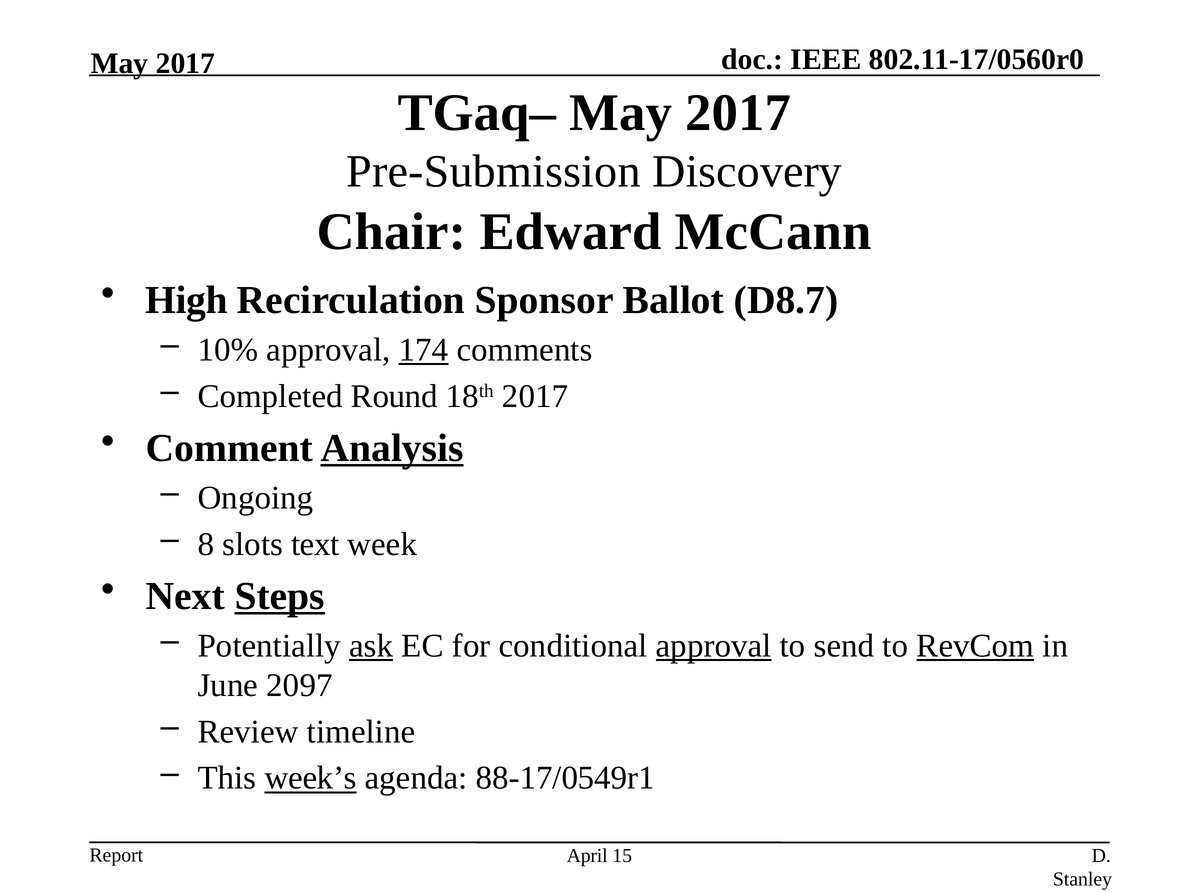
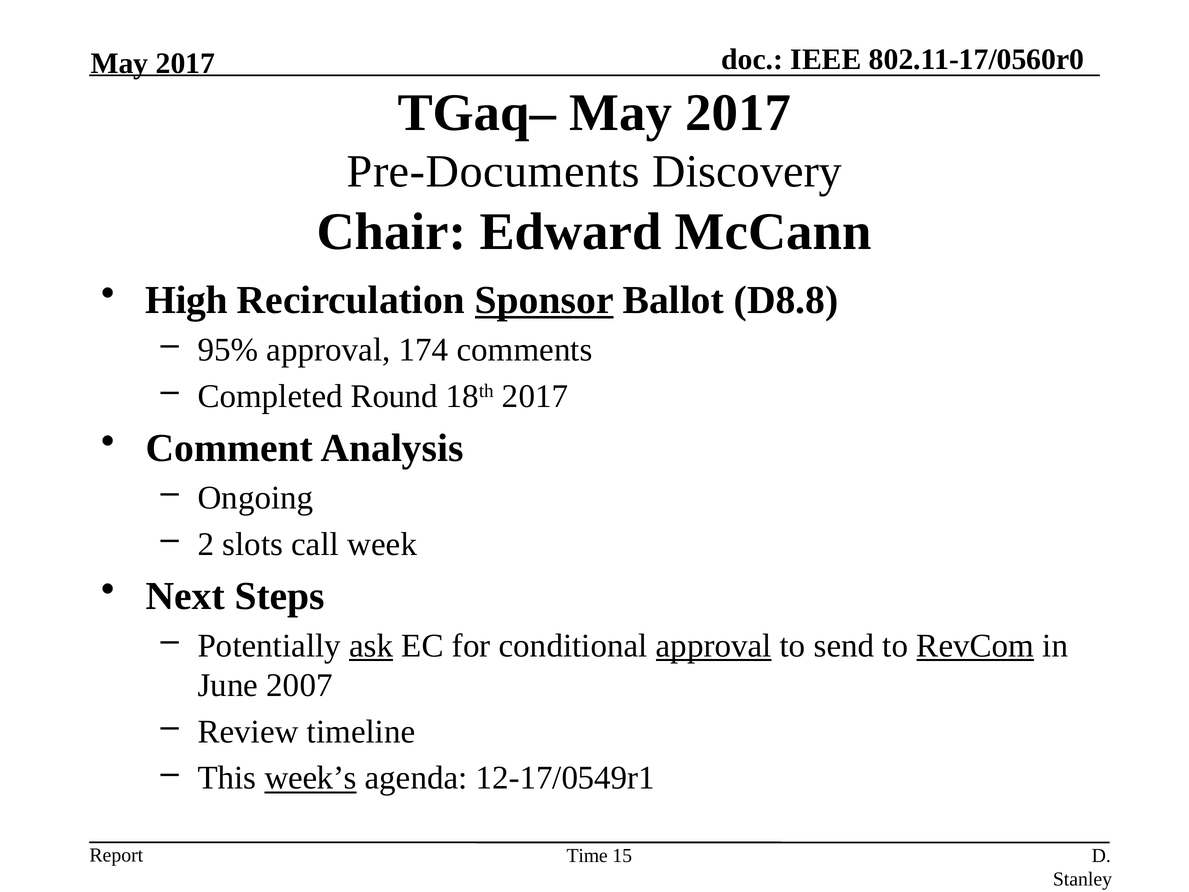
Pre-Submission: Pre-Submission -> Pre-Documents
Sponsor underline: none -> present
D8.7: D8.7 -> D8.8
10%: 10% -> 95%
174 underline: present -> none
Analysis underline: present -> none
8: 8 -> 2
text: text -> call
Steps underline: present -> none
2097: 2097 -> 2007
88-17/0549r1: 88-17/0549r1 -> 12-17/0549r1
April: April -> Time
